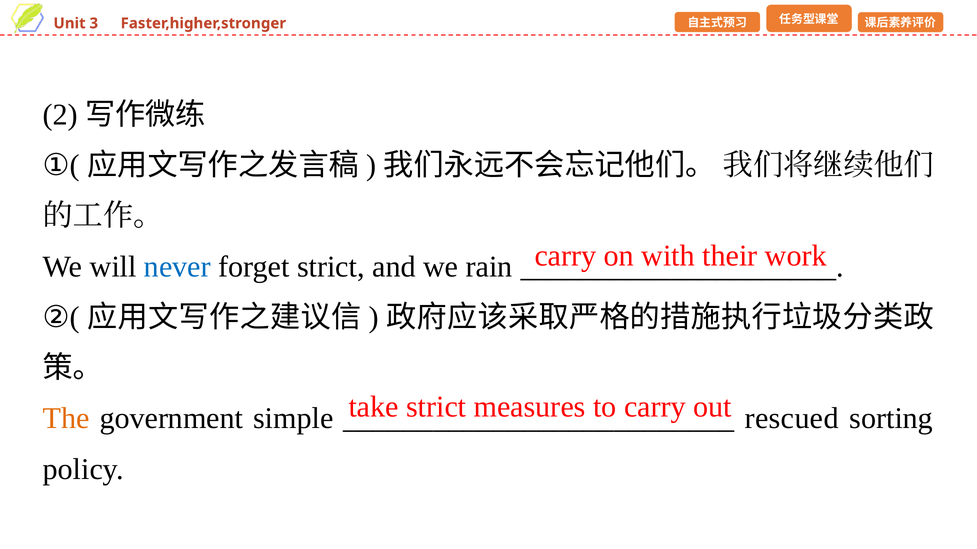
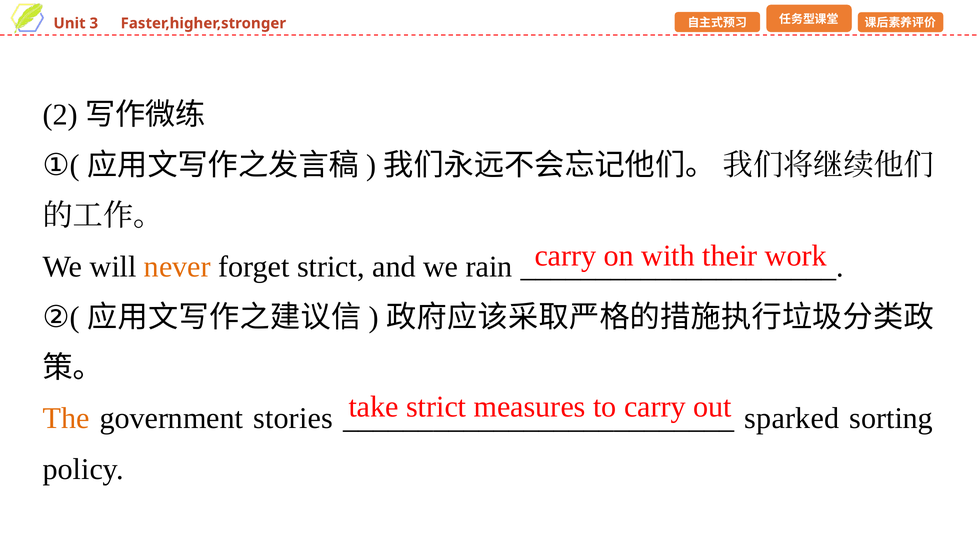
never colour: blue -> orange
simple: simple -> stories
rescued: rescued -> sparked
